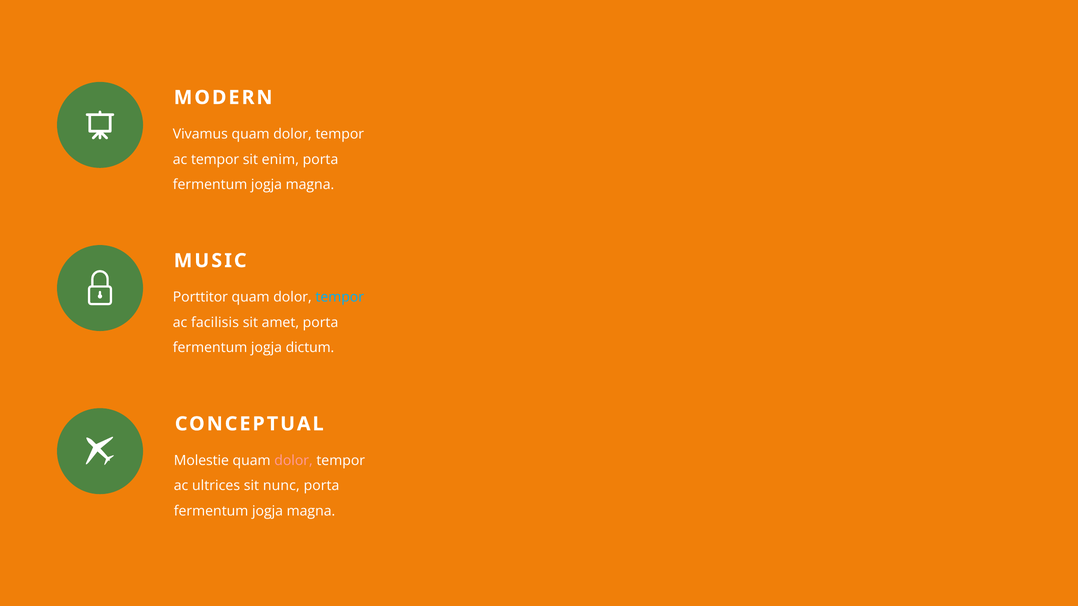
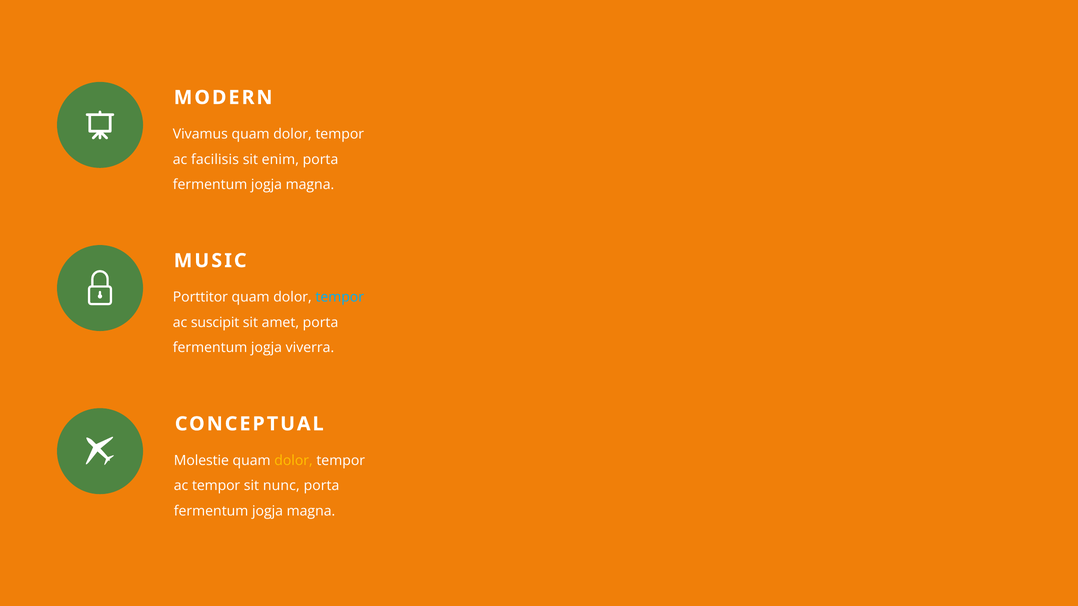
ac tempor: tempor -> facilisis
facilisis: facilisis -> suscipit
dictum: dictum -> viverra
dolor at (293, 461) colour: pink -> yellow
ac ultrices: ultrices -> tempor
